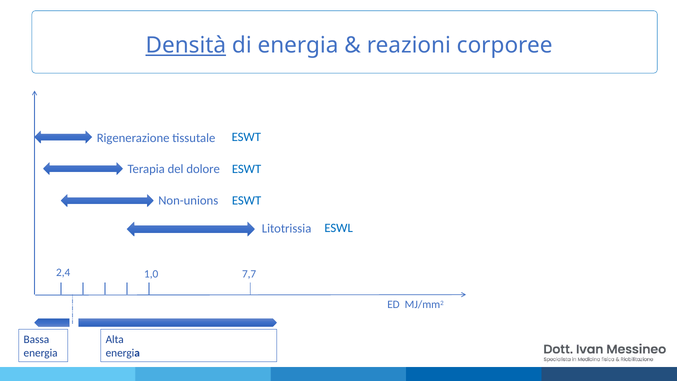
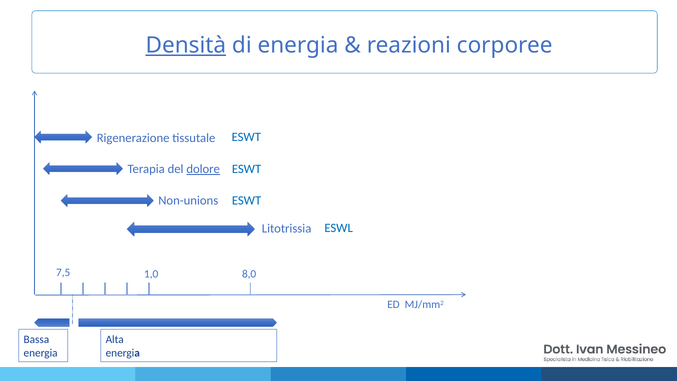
dolore underline: none -> present
2,4: 2,4 -> 7,5
7,7: 7,7 -> 8,0
